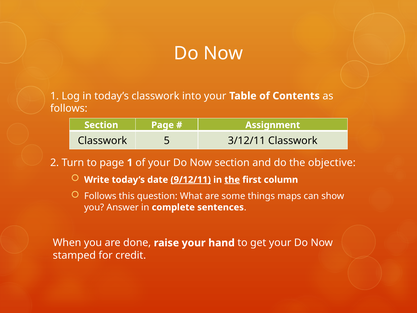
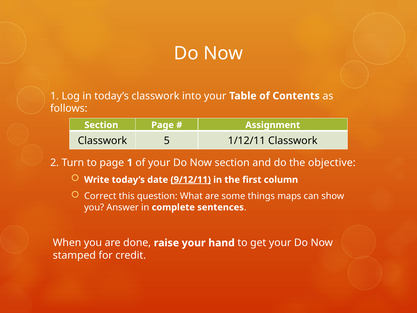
3/12/11: 3/12/11 -> 1/12/11
the at (232, 180) underline: present -> none
Follows at (100, 196): Follows -> Correct
